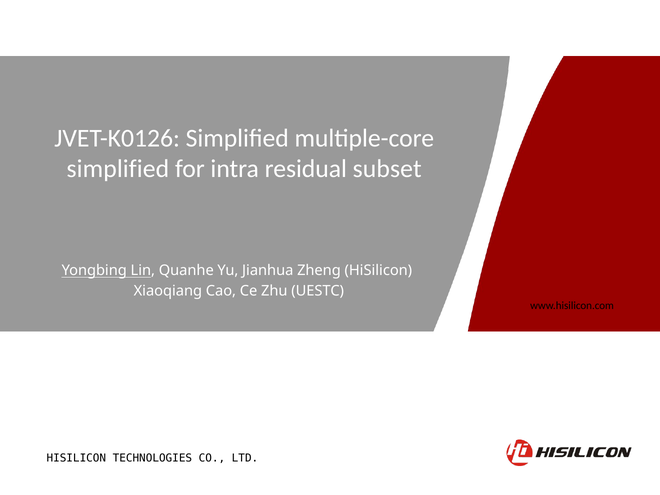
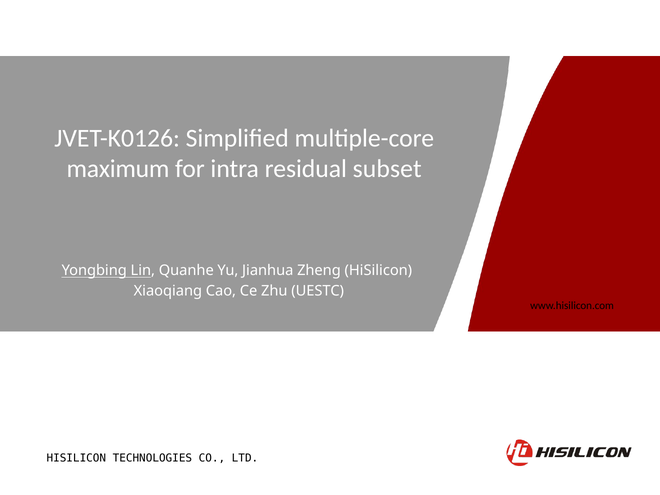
simplified at (118, 169): simplified -> maximum
